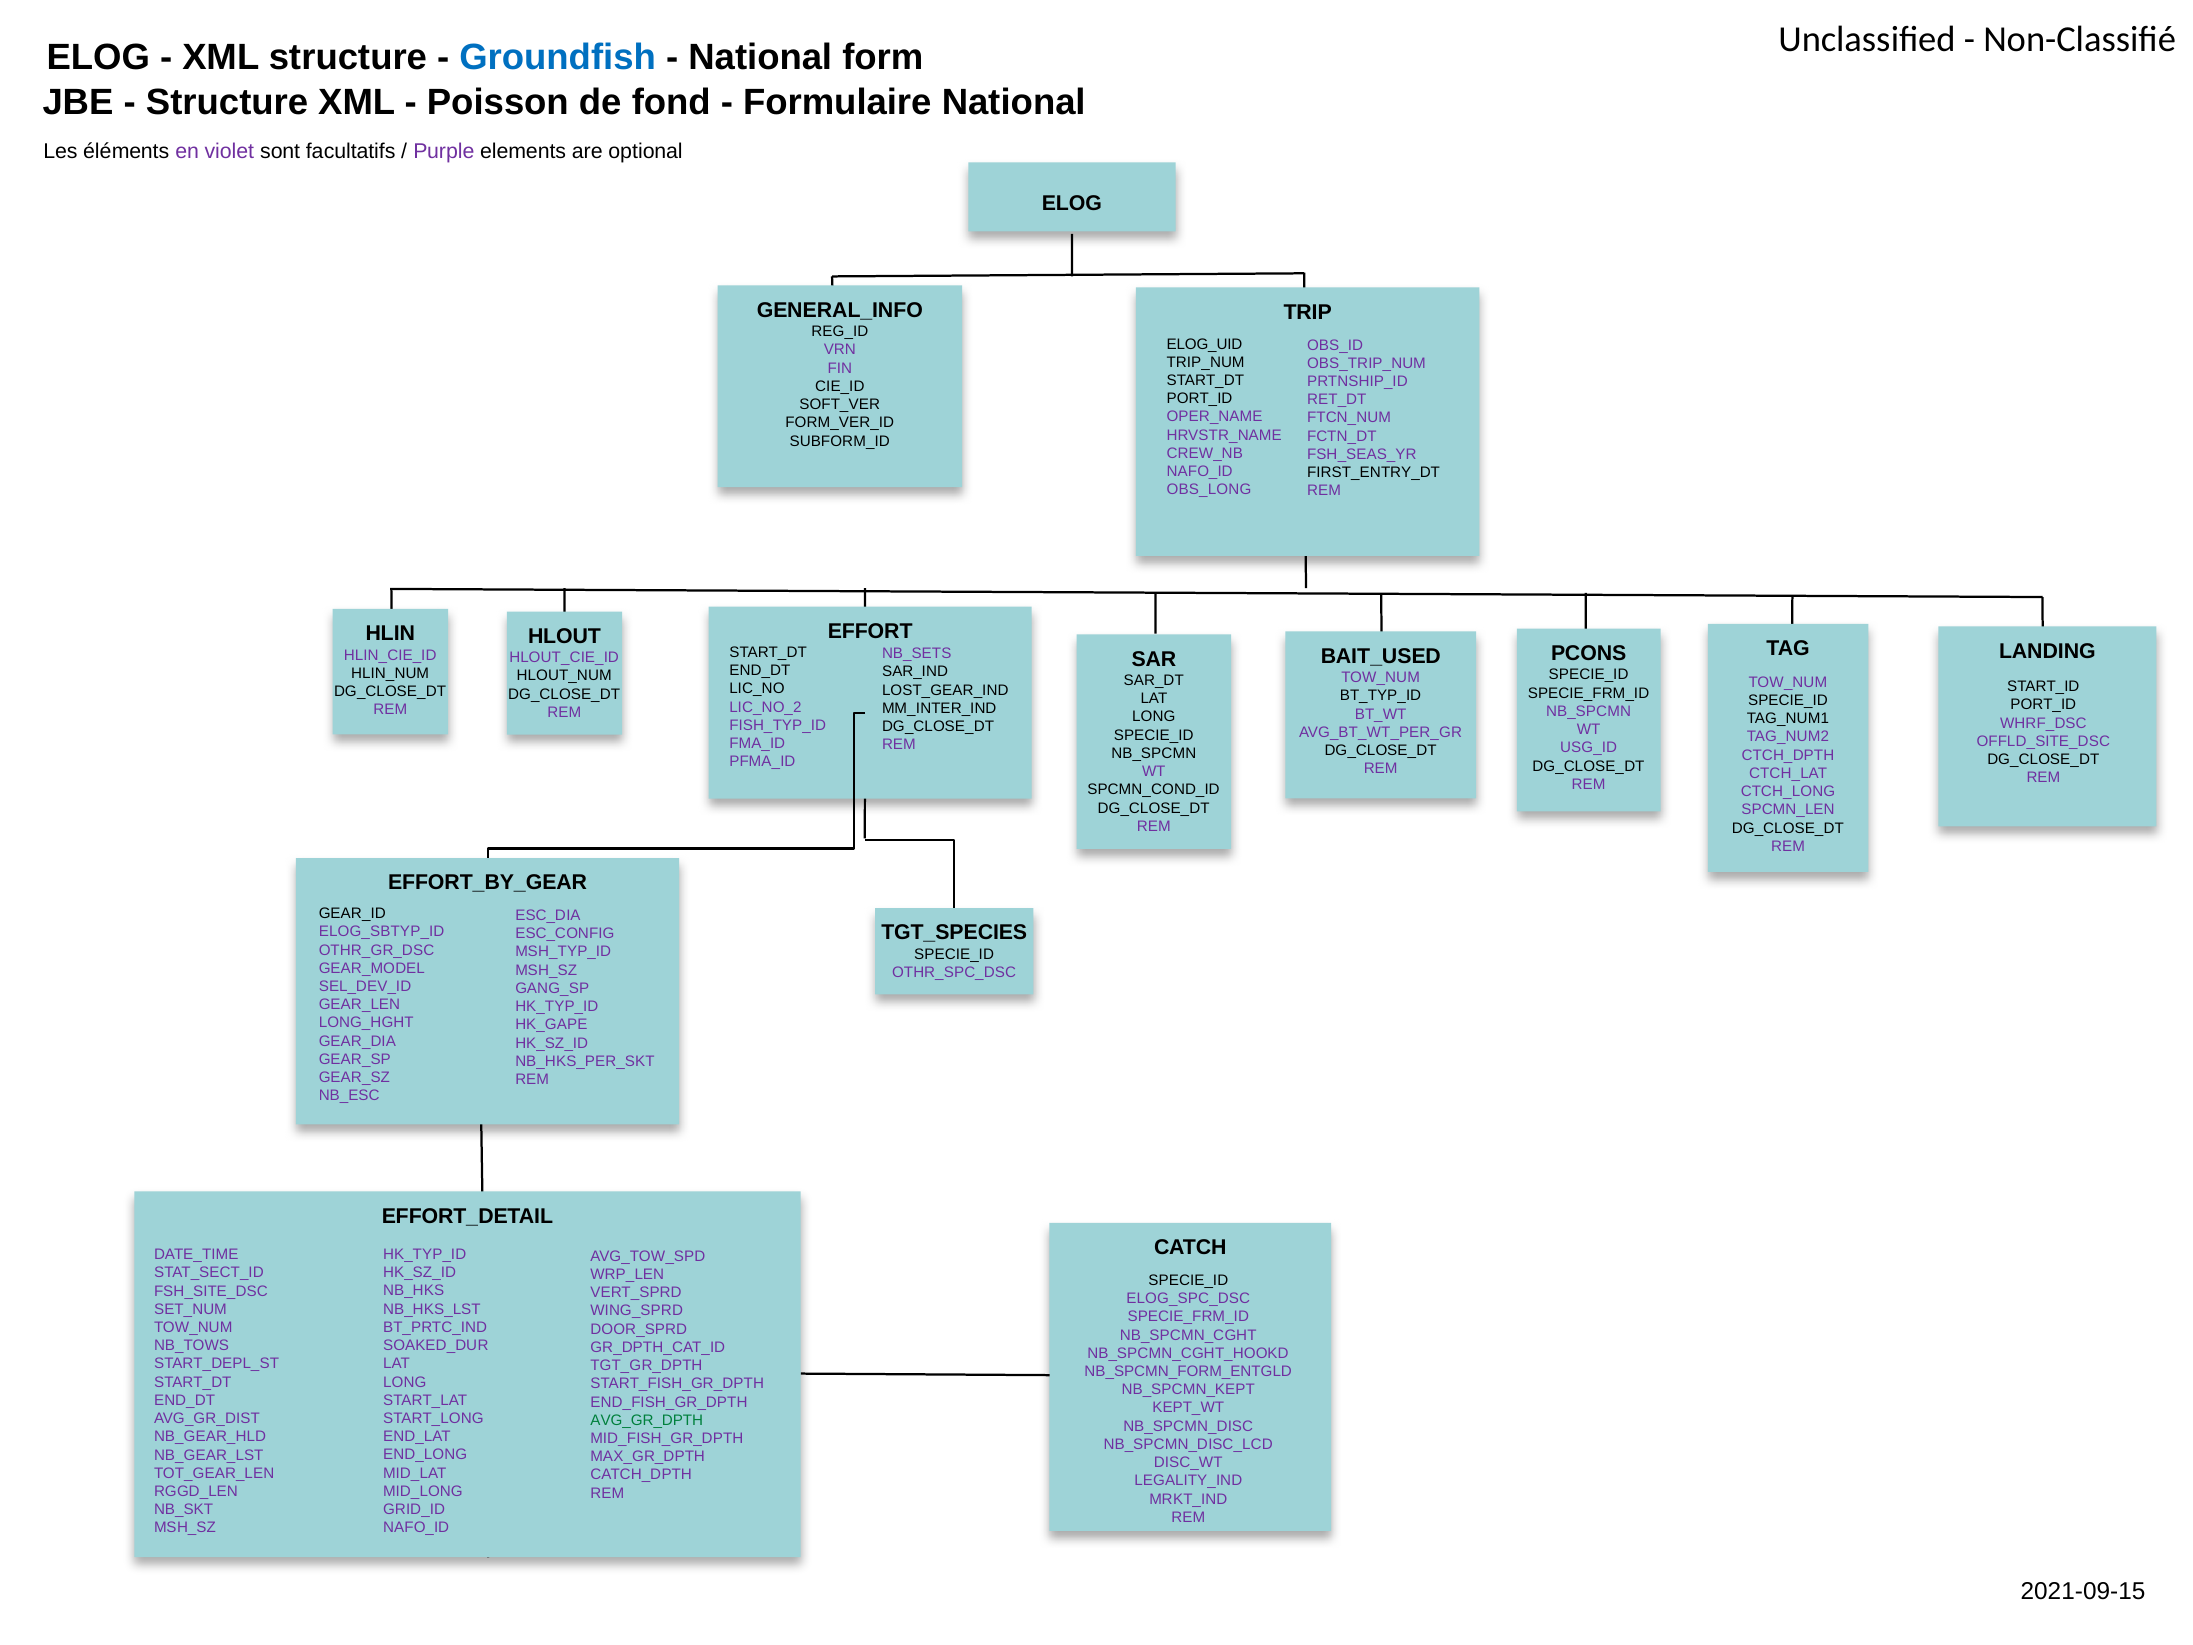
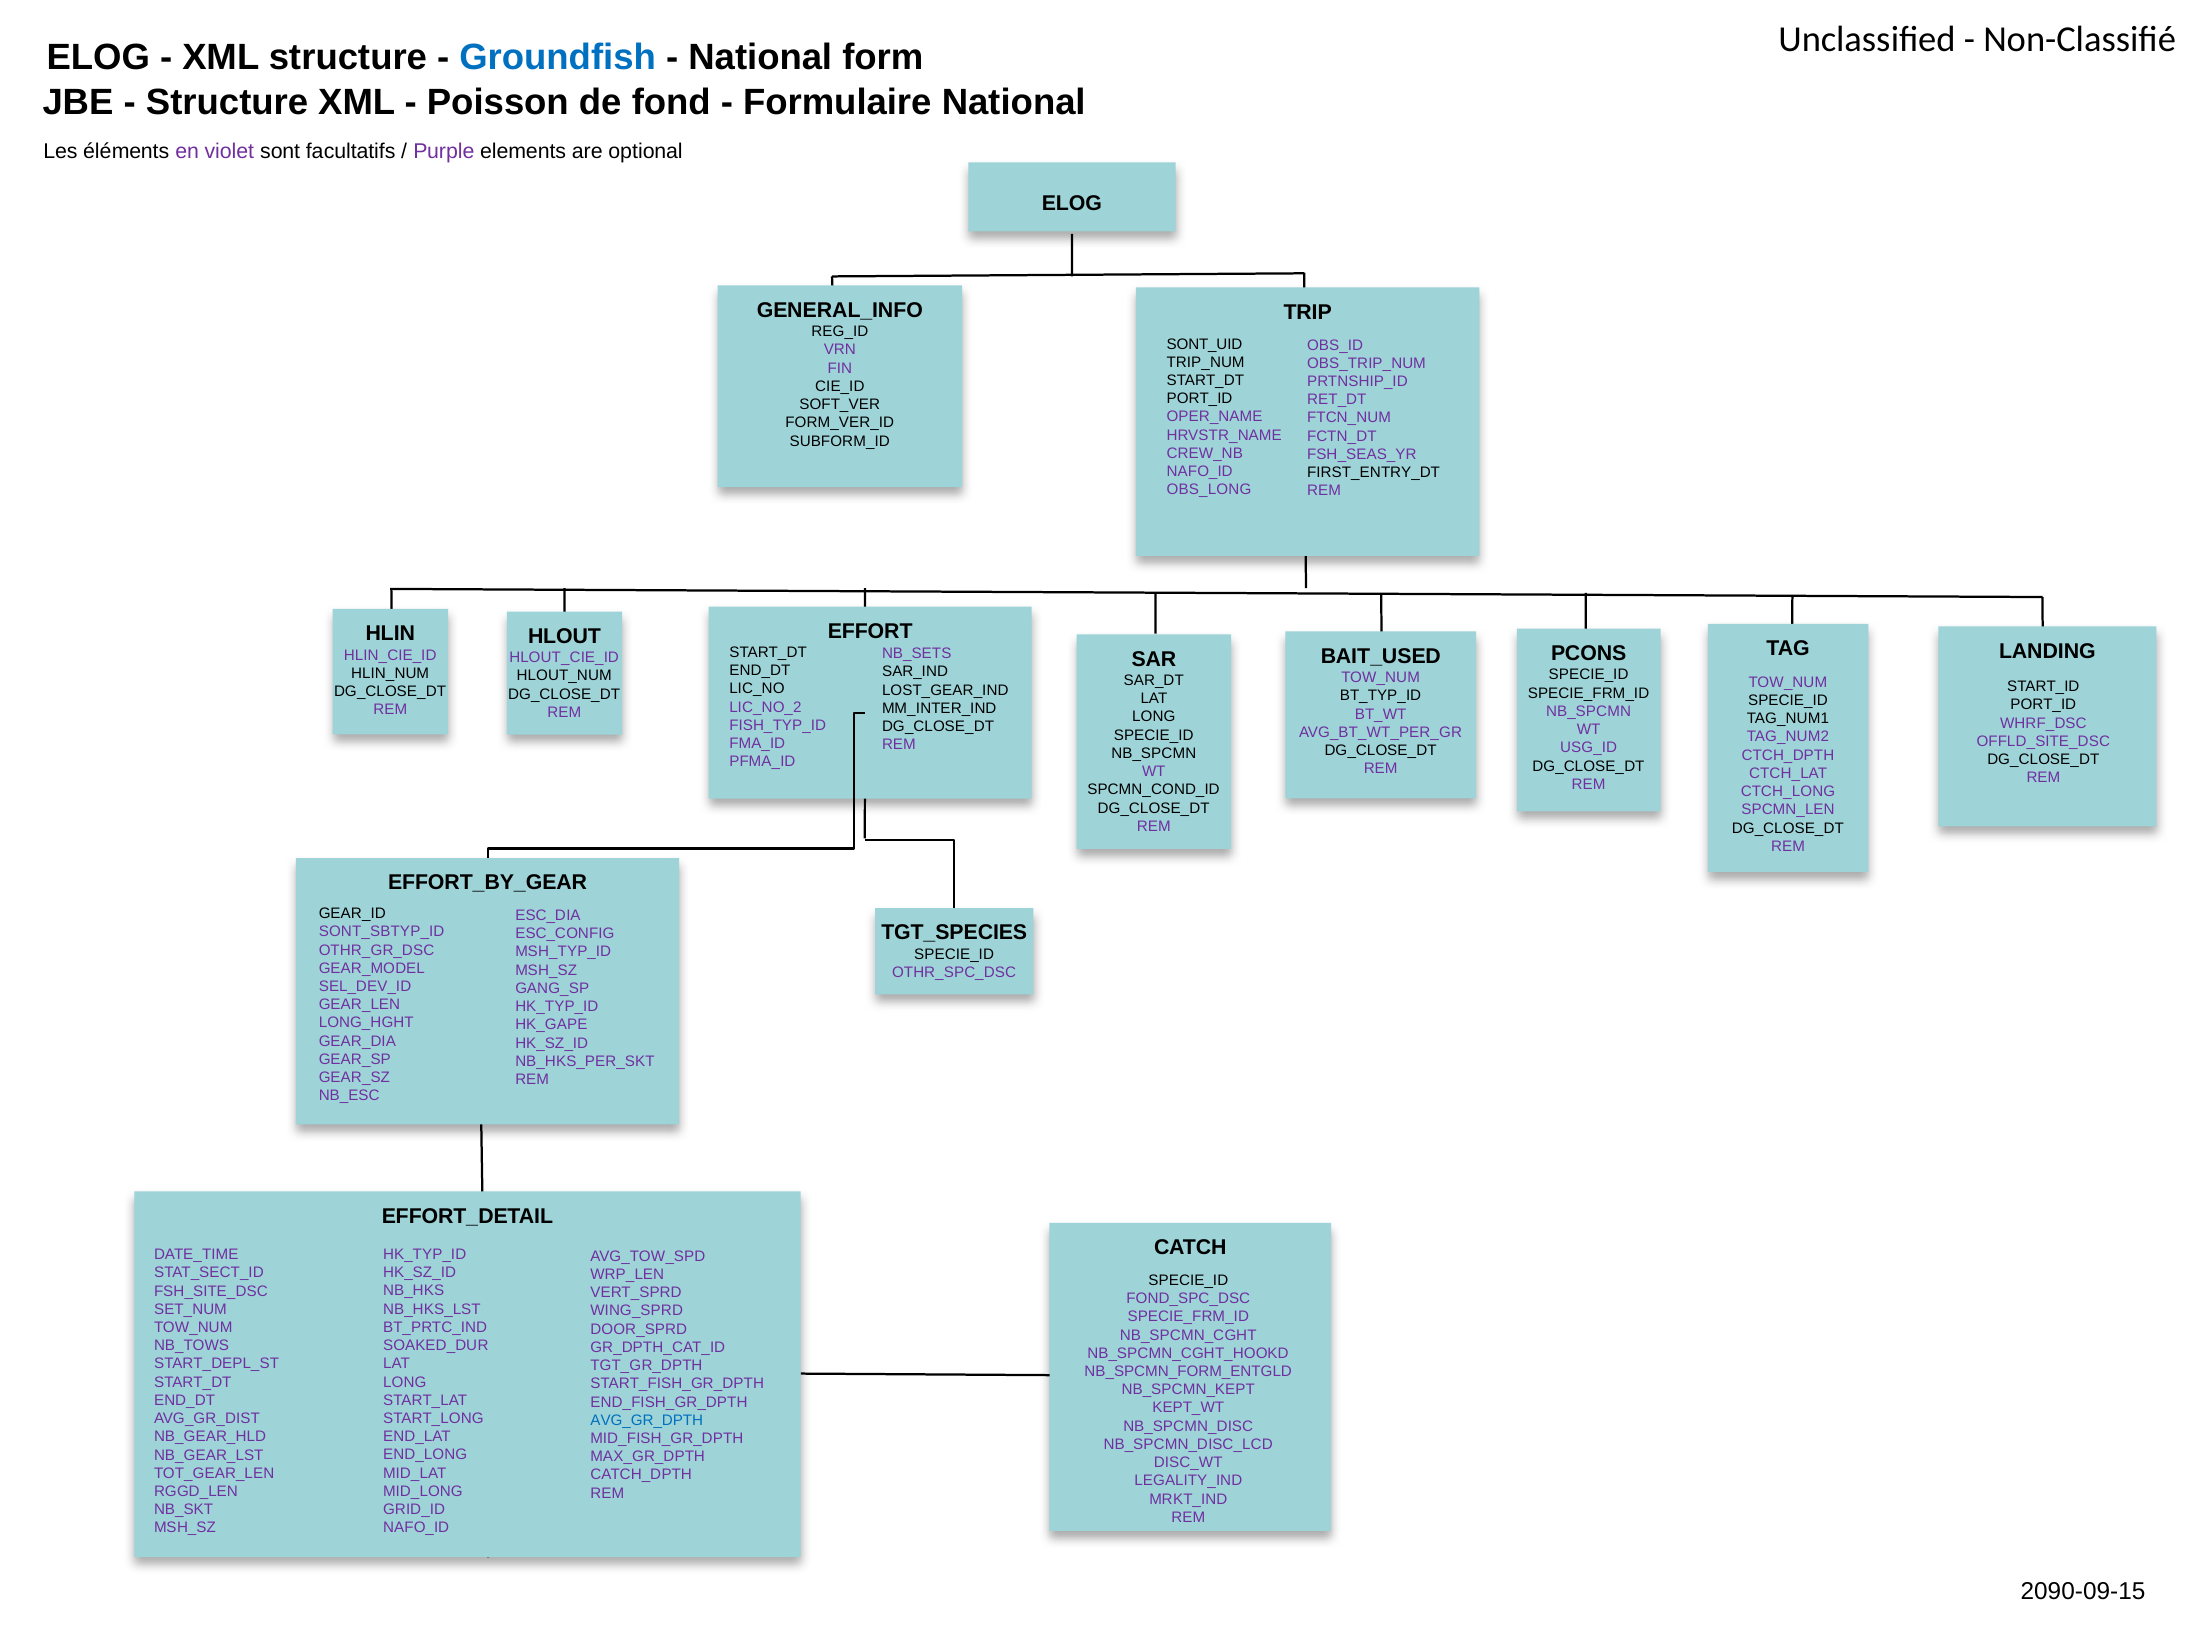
ELOG_UID: ELOG_UID -> SONT_UID
ELOG_SBTYP_ID: ELOG_SBTYP_ID -> SONT_SBTYP_ID
ELOG_SPC_DSC: ELOG_SPC_DSC -> FOND_SPC_DSC
AVG_GR_DPTH colour: green -> blue
2021-09-15: 2021-09-15 -> 2090-09-15
